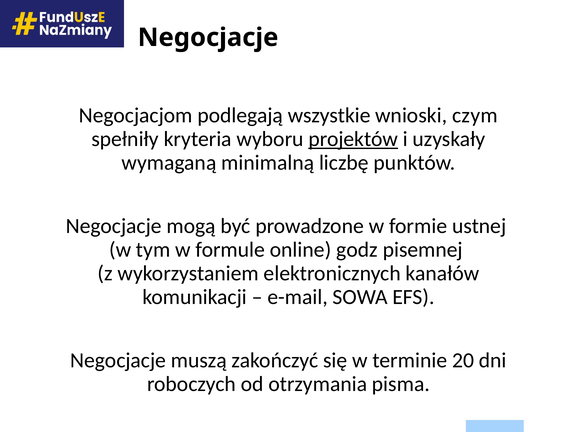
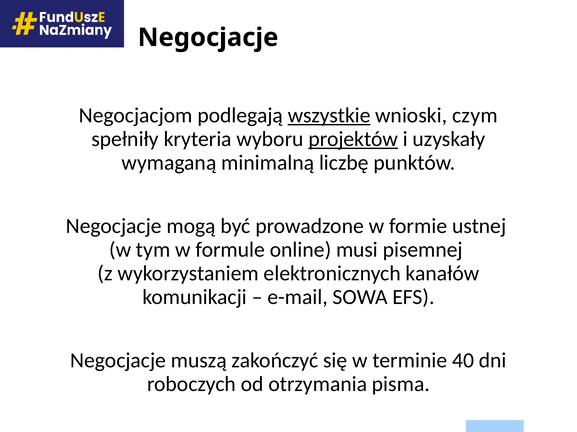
wszystkie underline: none -> present
godz: godz -> musi
20: 20 -> 40
